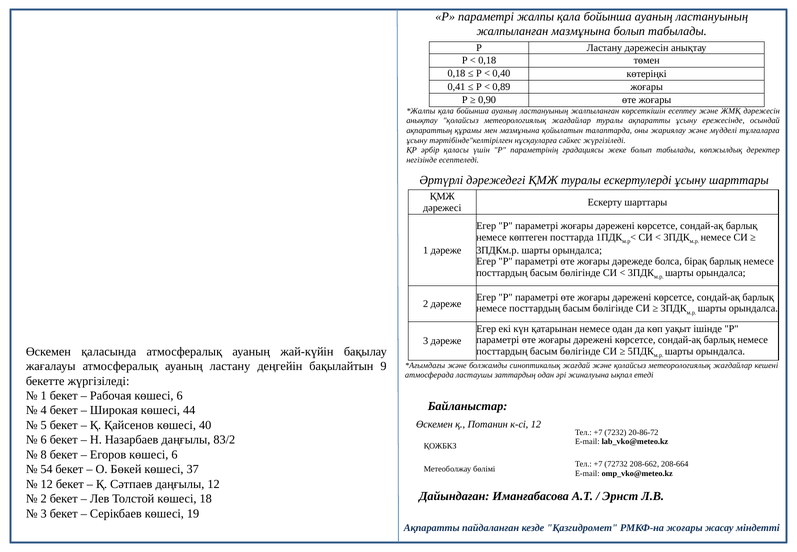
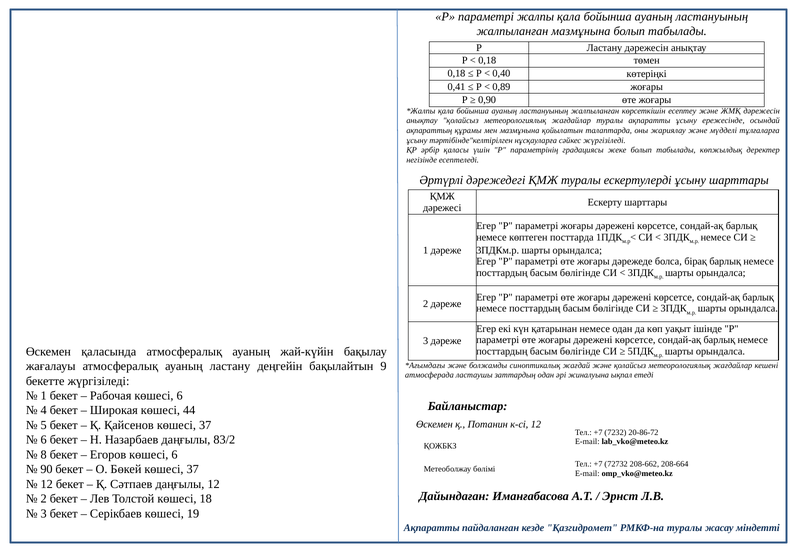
Қайсенов көшесі 40: 40 -> 37
54: 54 -> 90
РМКФ-на жоғары: жоғары -> туралы
